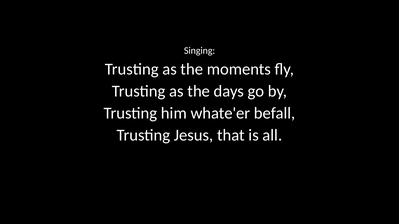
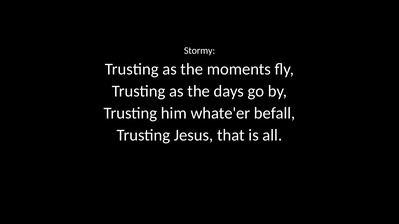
Singing: Singing -> Stormy
